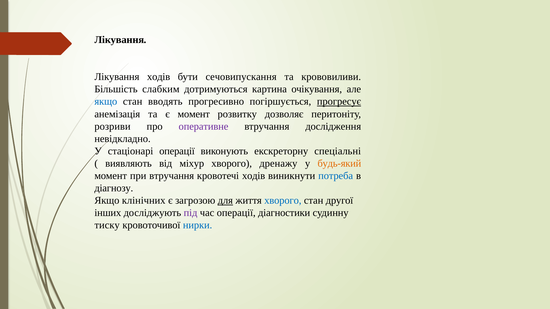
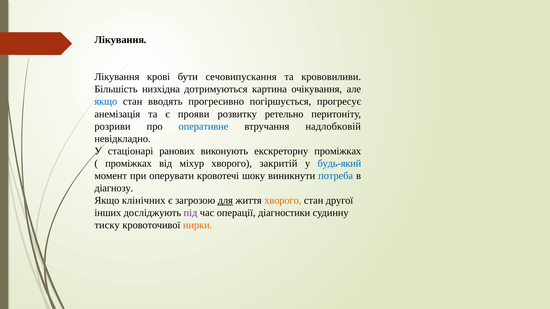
Лікування ходів: ходів -> крові
слабким: слабким -> низхідна
прогресує underline: present -> none
є момент: момент -> прояви
дозволяє: дозволяє -> ретельно
оперативне colour: purple -> blue
дослідження: дослідження -> надлобковій
стаціонарі операції: операції -> ранових
екскреторну спеціальні: спеціальні -> проміжках
виявляють at (129, 164): виявляють -> проміжках
дренажу: дренажу -> закритій
будь-який colour: orange -> blue
при втручання: втручання -> оперувати
кровотечі ходів: ходів -> шоку
хворого at (283, 201) colour: blue -> orange
нирки colour: blue -> orange
